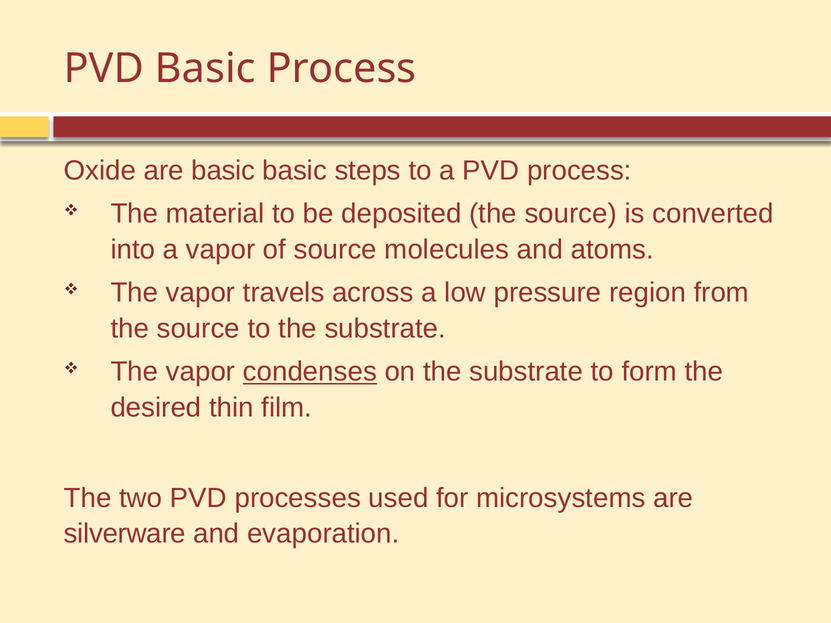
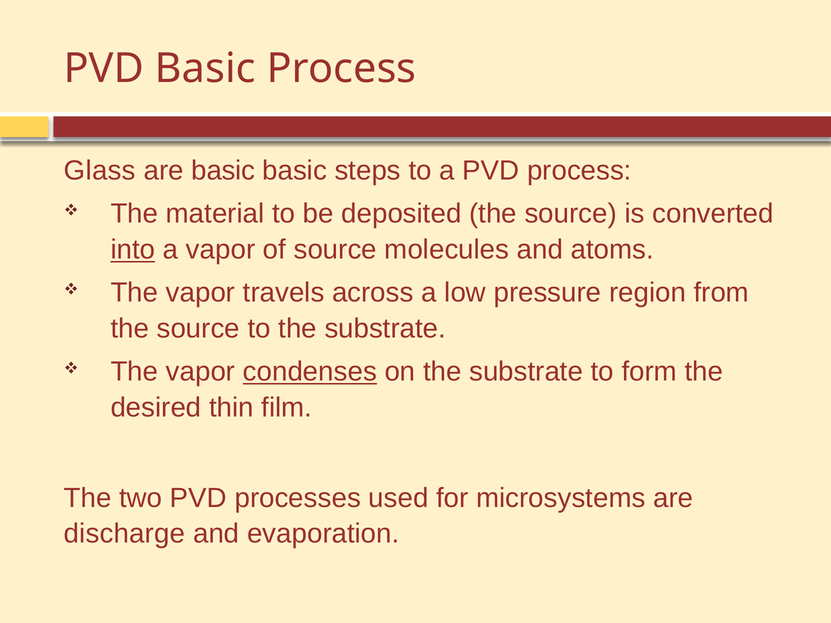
Oxide: Oxide -> Glass
into underline: none -> present
silverware: silverware -> discharge
